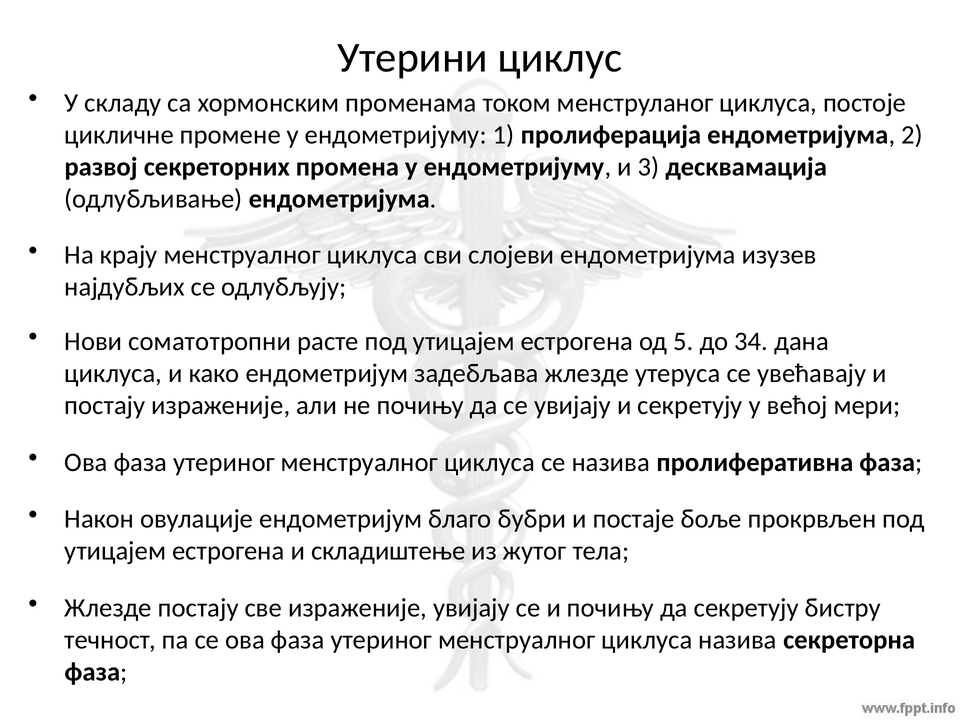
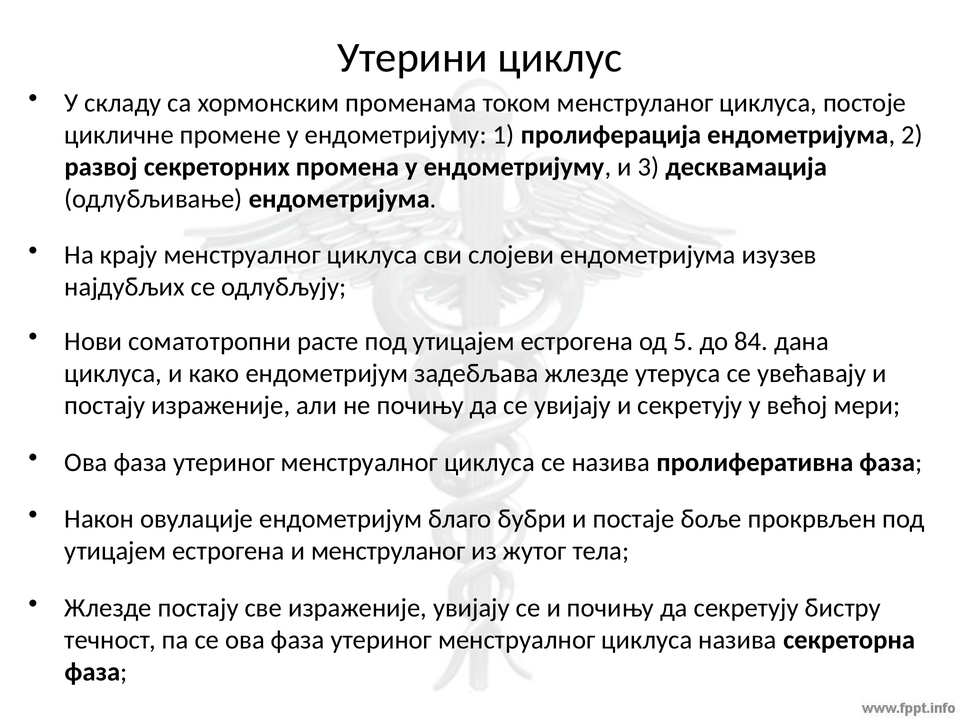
34: 34 -> 84
и складиштење: складиштење -> менструланог
